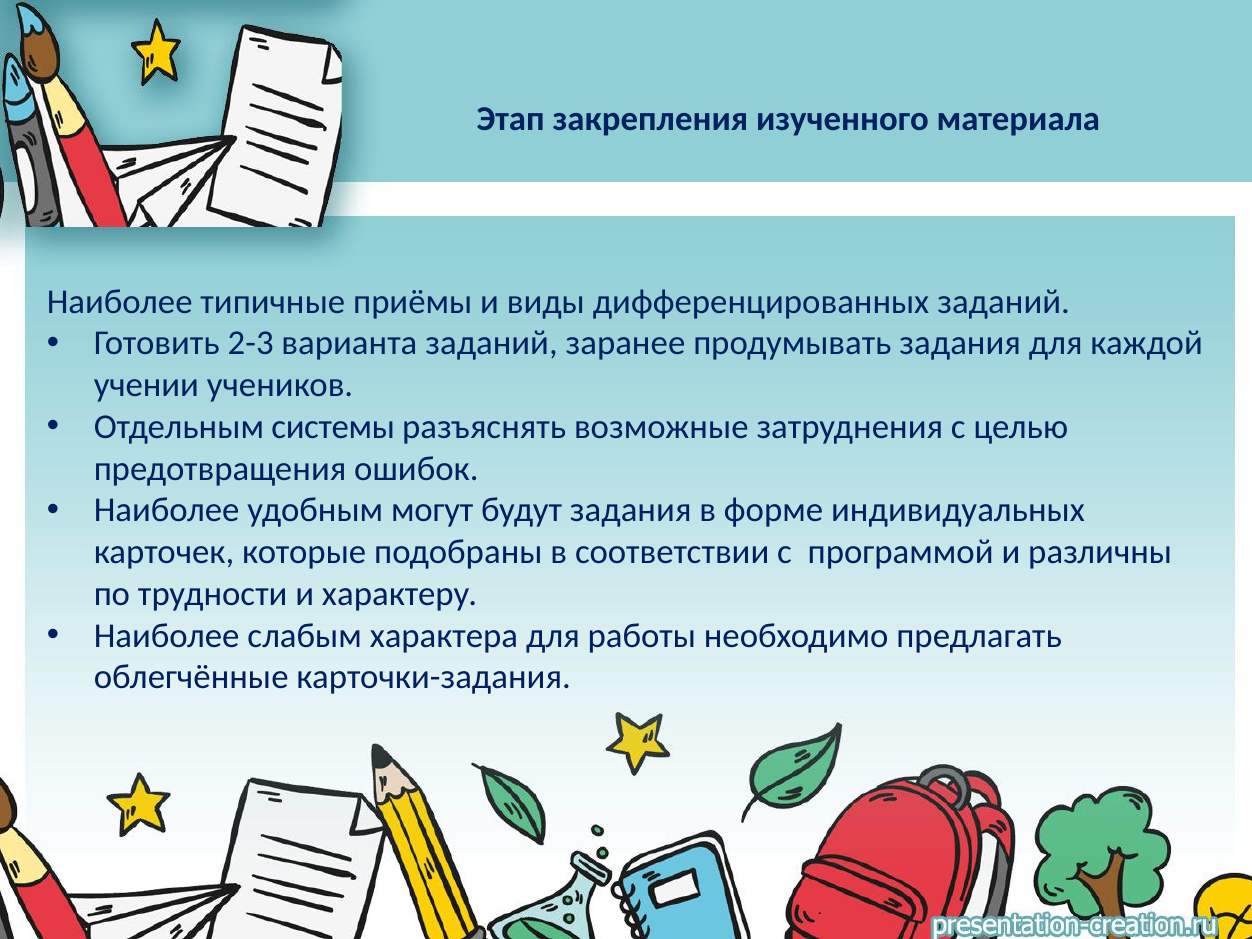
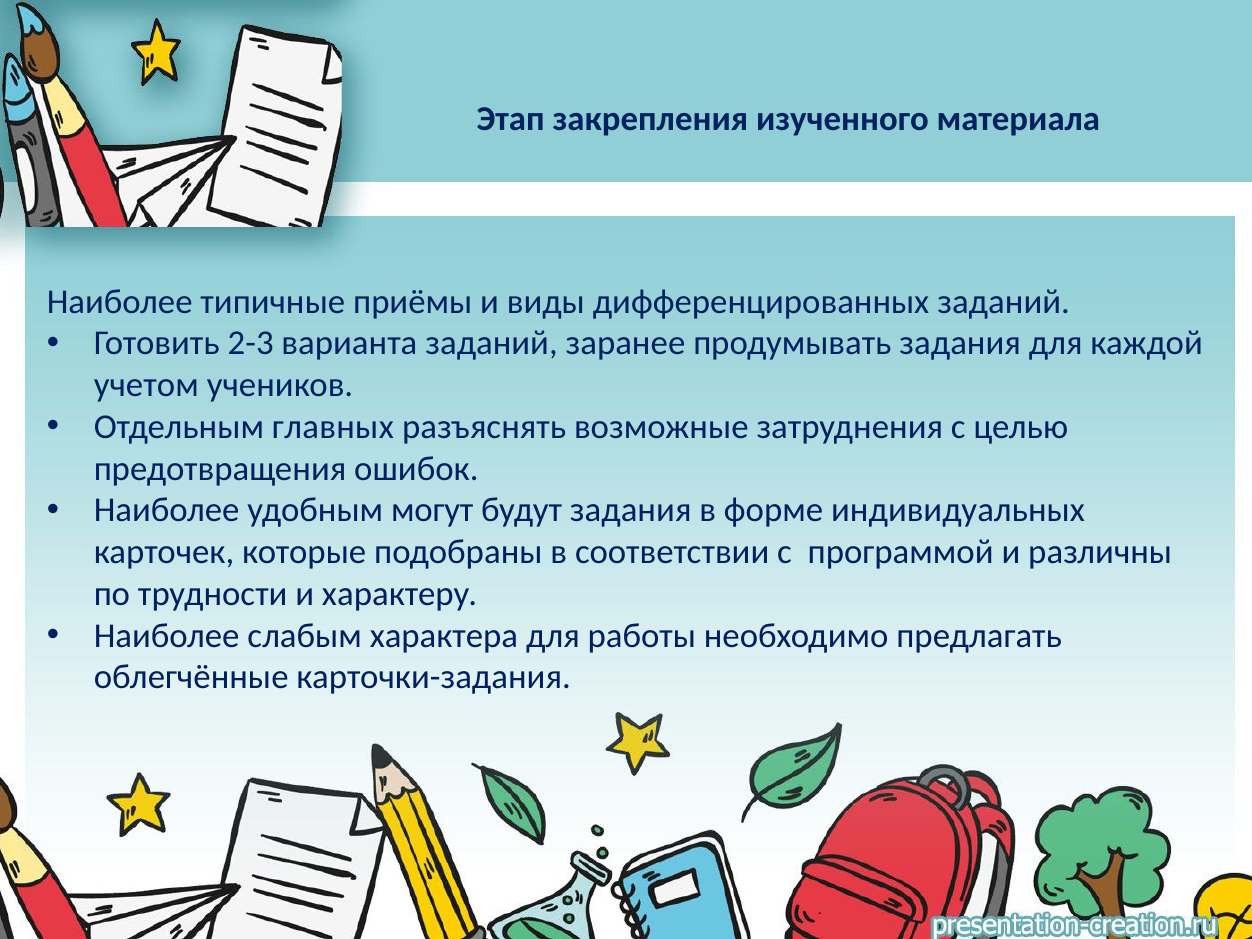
учении: учении -> учетом
системы: системы -> главных
